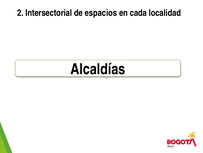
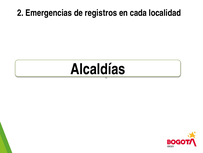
Intersectorial: Intersectorial -> Emergencias
espacios: espacios -> registros
